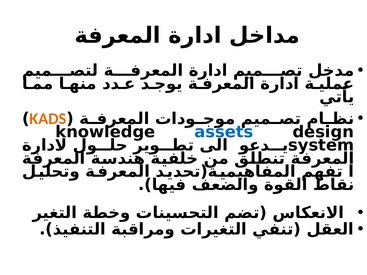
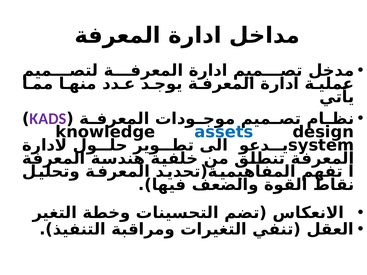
KADS colour: orange -> purple
